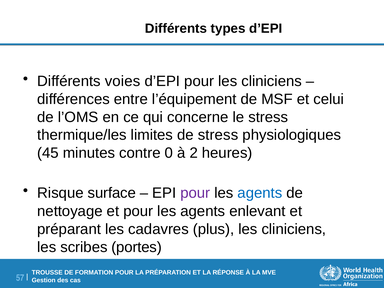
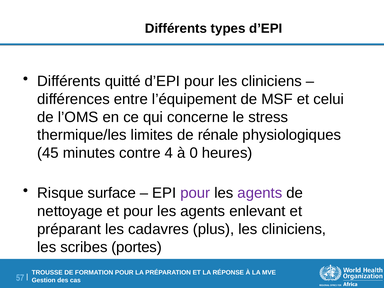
voies: voies -> quitté
de stress: stress -> rénale
0: 0 -> 4
2: 2 -> 0
agents at (260, 193) colour: blue -> purple
